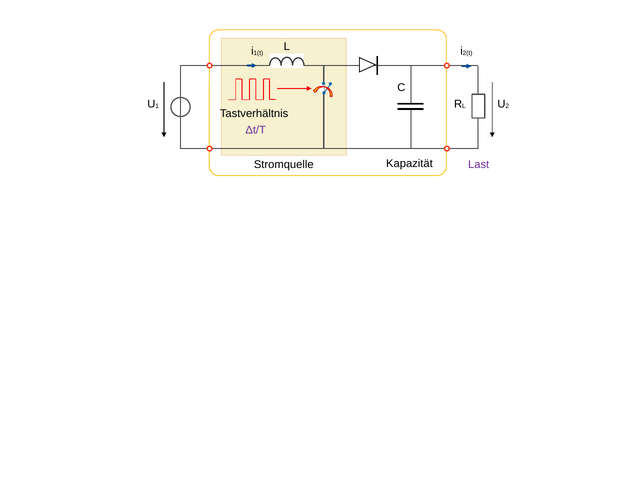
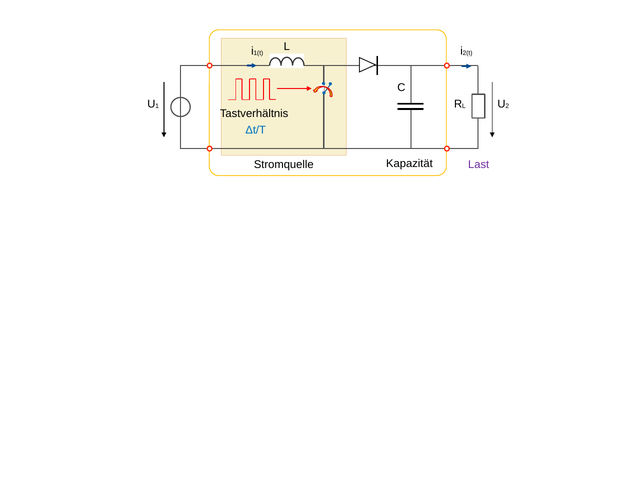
Δt/T colour: purple -> blue
